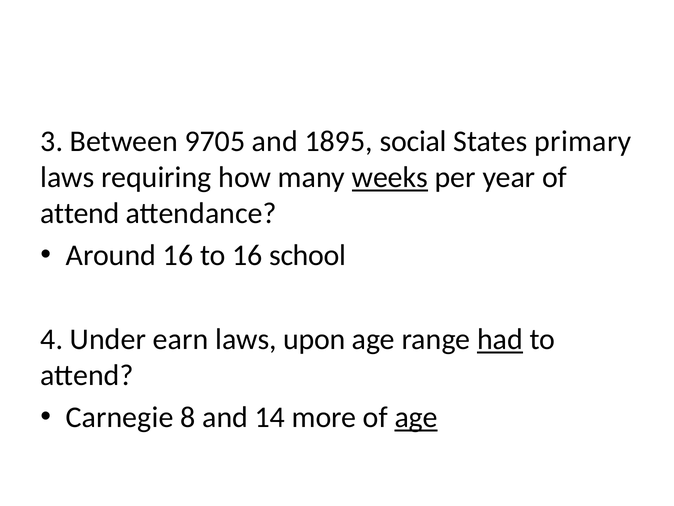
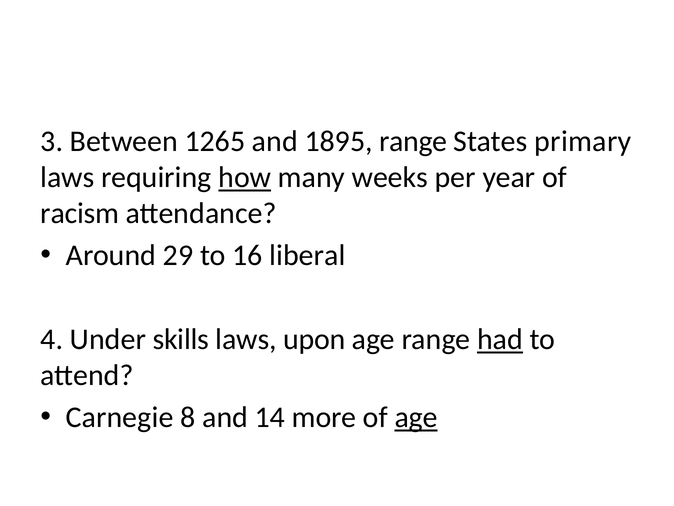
9705: 9705 -> 1265
1895 social: social -> range
how underline: none -> present
weeks underline: present -> none
attend at (80, 213): attend -> racism
Around 16: 16 -> 29
school: school -> liberal
earn: earn -> skills
